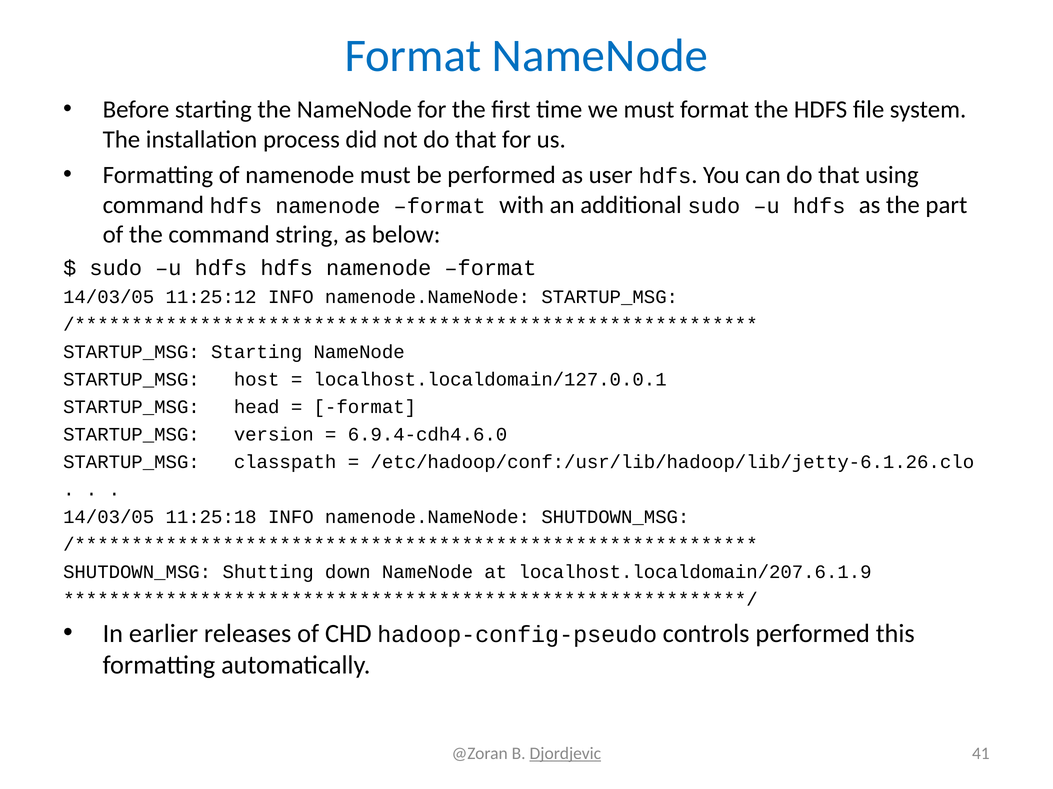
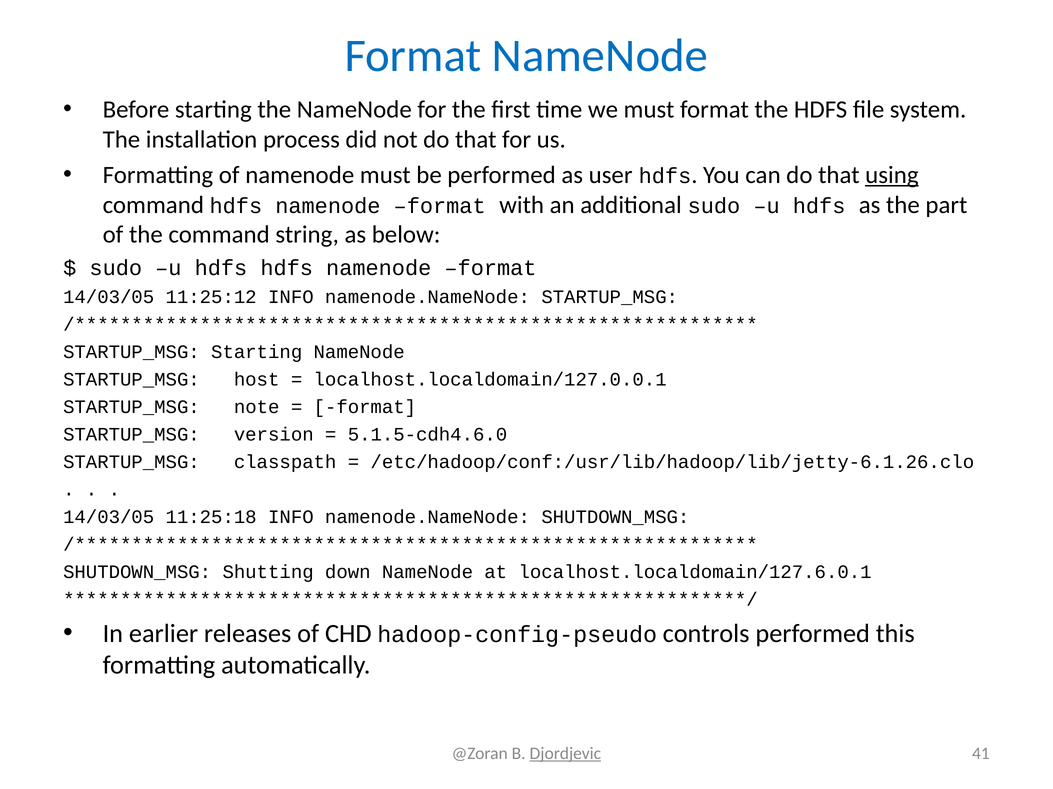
using underline: none -> present
head: head -> note
6.9.4-cdh4.6.0: 6.9.4-cdh4.6.0 -> 5.1.5-cdh4.6.0
localhost.localdomain/207.6.1.9: localhost.localdomain/207.6.1.9 -> localhost.localdomain/127.6.0.1
